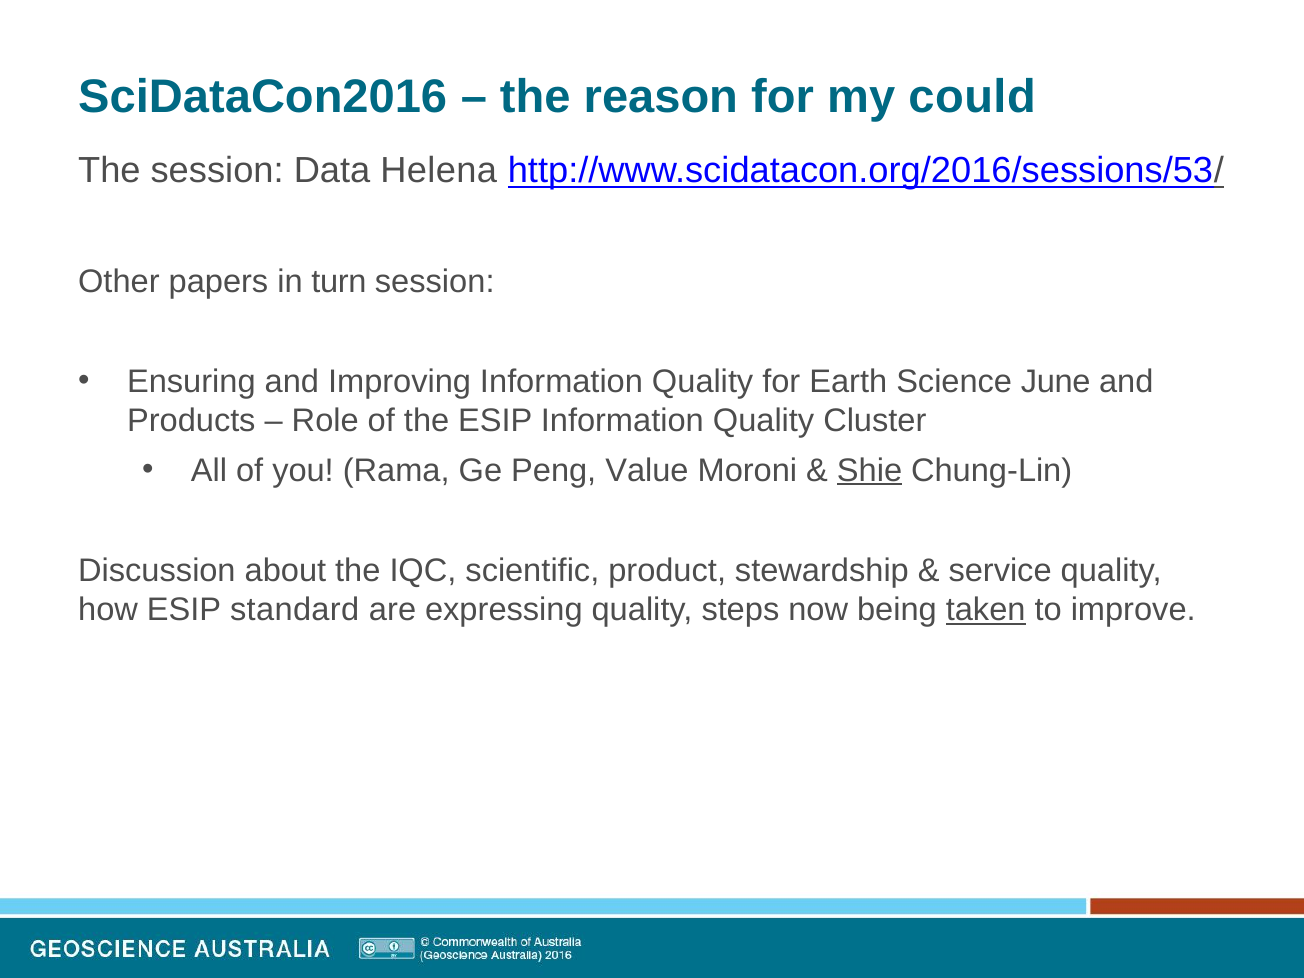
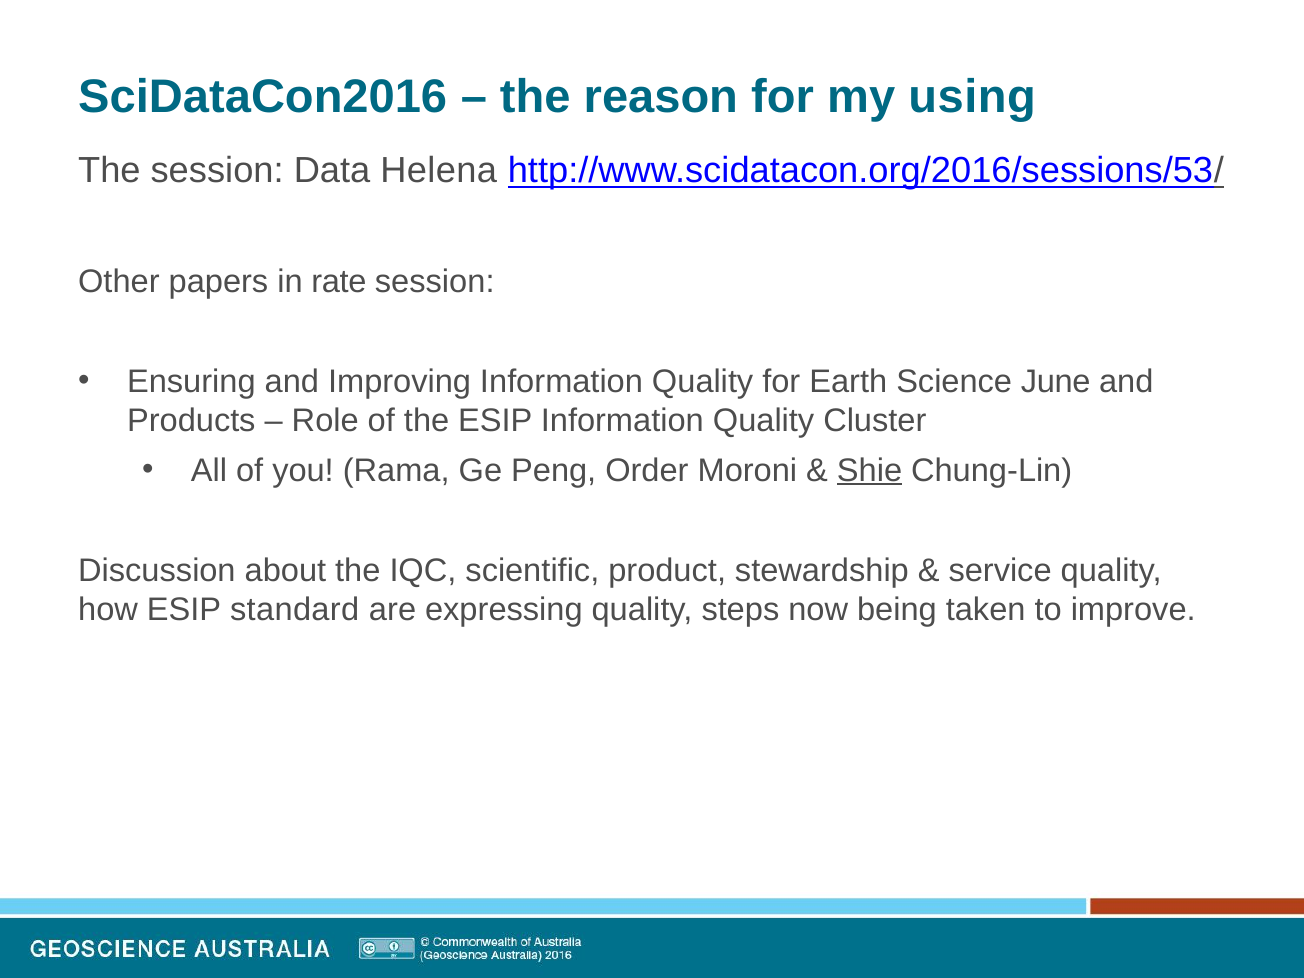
could: could -> using
turn: turn -> rate
Value: Value -> Order
taken underline: present -> none
